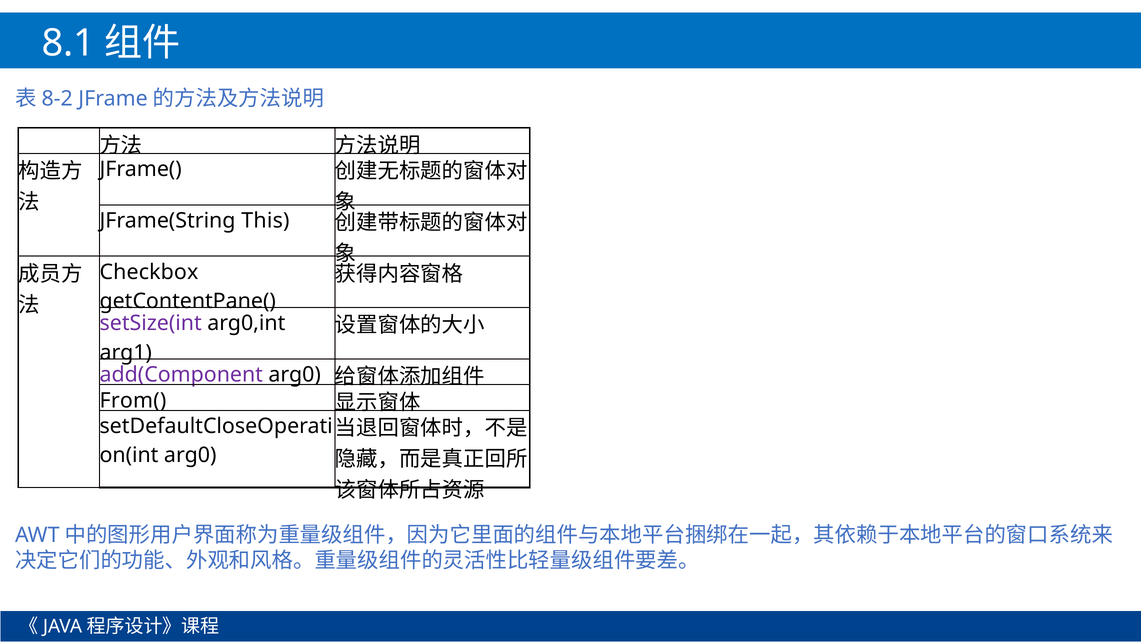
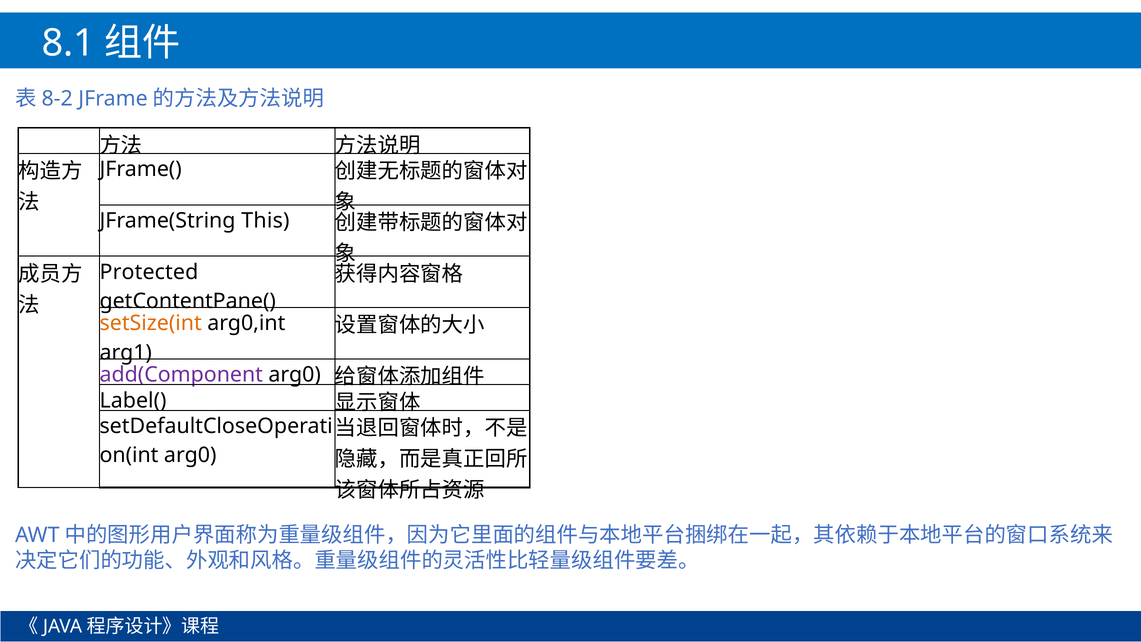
Checkbox: Checkbox -> Protected
setSize(int colour: purple -> orange
From(: From( -> Label(
